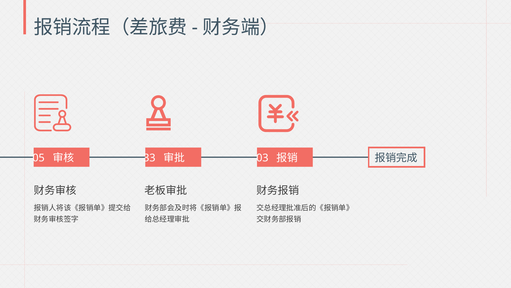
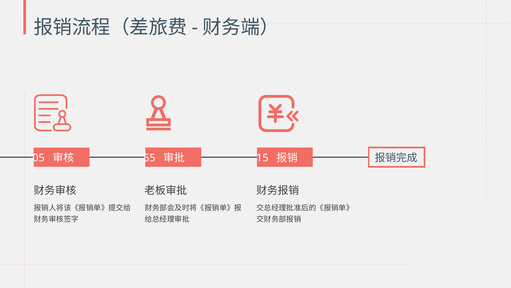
33: 33 -> 55
03: 03 -> 15
